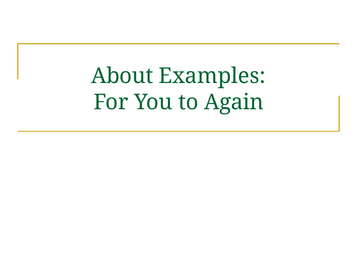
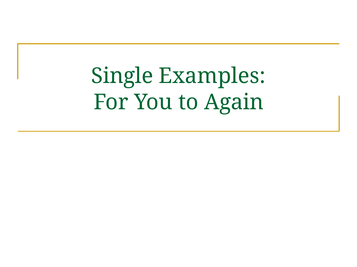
About: About -> Single
